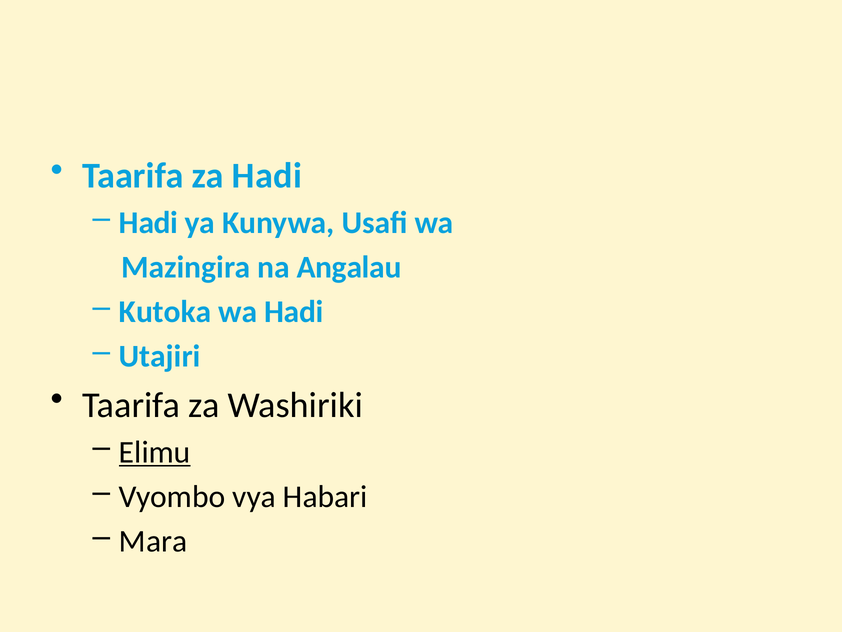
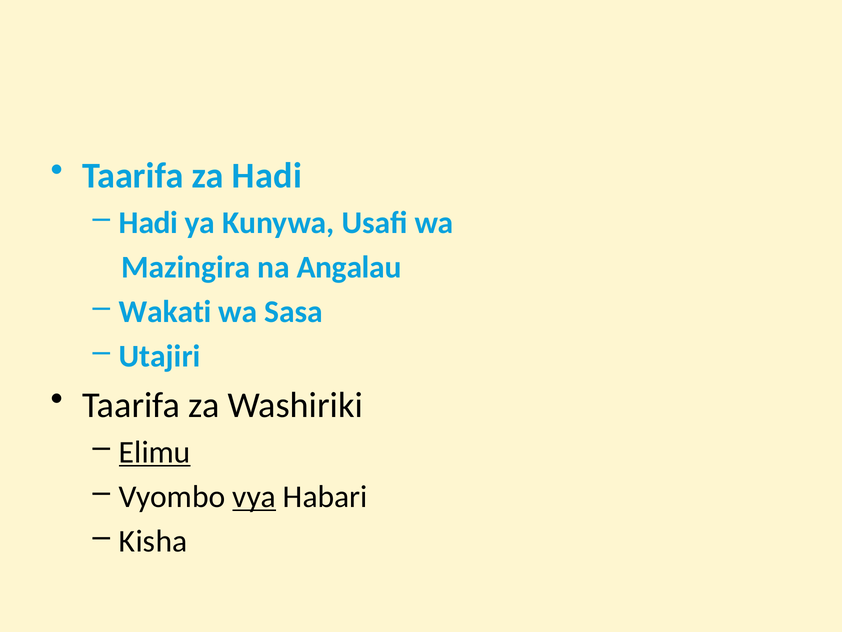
Kutoka: Kutoka -> Wakati
wa Hadi: Hadi -> Sasa
vya underline: none -> present
Mara: Mara -> Kisha
